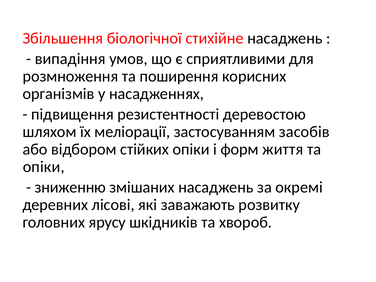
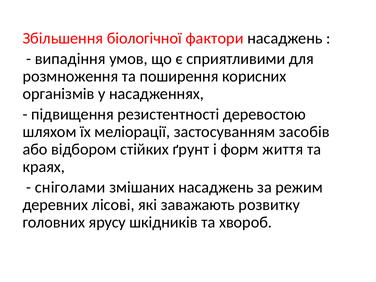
стихійне: стихійне -> фактори
стійких опіки: опіки -> ґрунт
опіки at (44, 167): опіки -> краях
зниженню: зниженню -> сніголами
окремі: окремі -> режим
